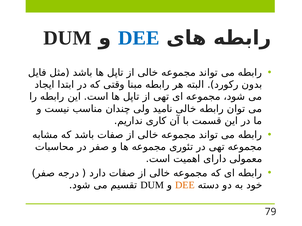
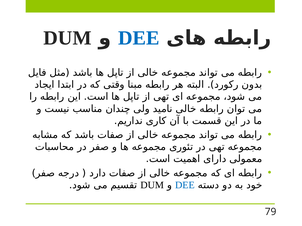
DEE at (185, 185) colour: orange -> blue
